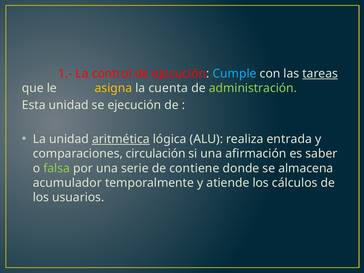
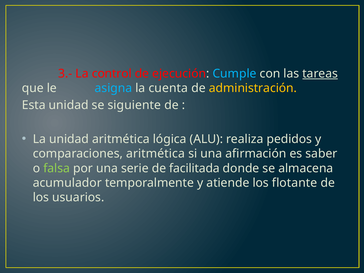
1.-: 1.- -> 3.-
asigna colour: yellow -> light blue
administración colour: light green -> yellow
se ejecución: ejecución -> siguiente
aritmética at (121, 139) underline: present -> none
entrada: entrada -> pedidos
comparaciones circulación: circulación -> aritmética
contiene: contiene -> facilitada
cálculos: cálculos -> flotante
